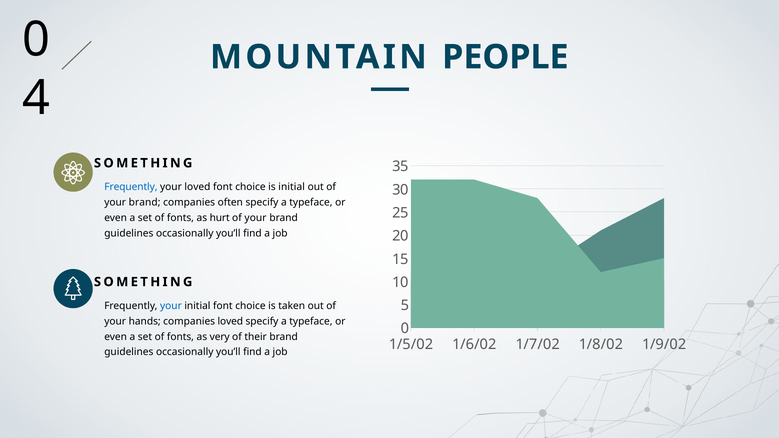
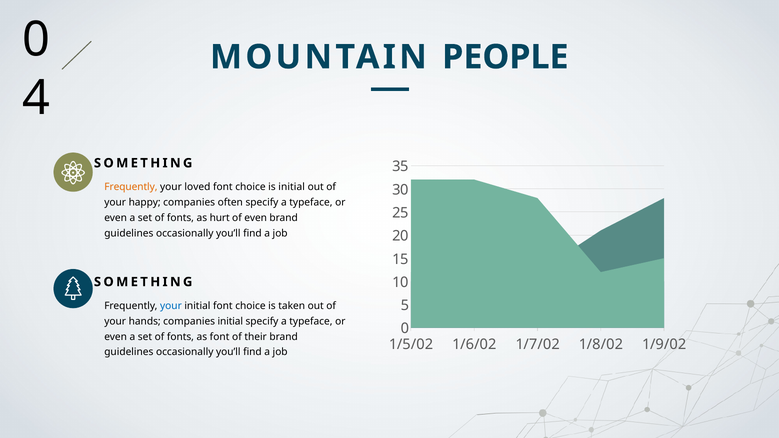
Frequently at (131, 187) colour: blue -> orange
brand at (145, 202): brand -> happy
your at (256, 218): your -> even
companies loved: loved -> initial
as very: very -> font
